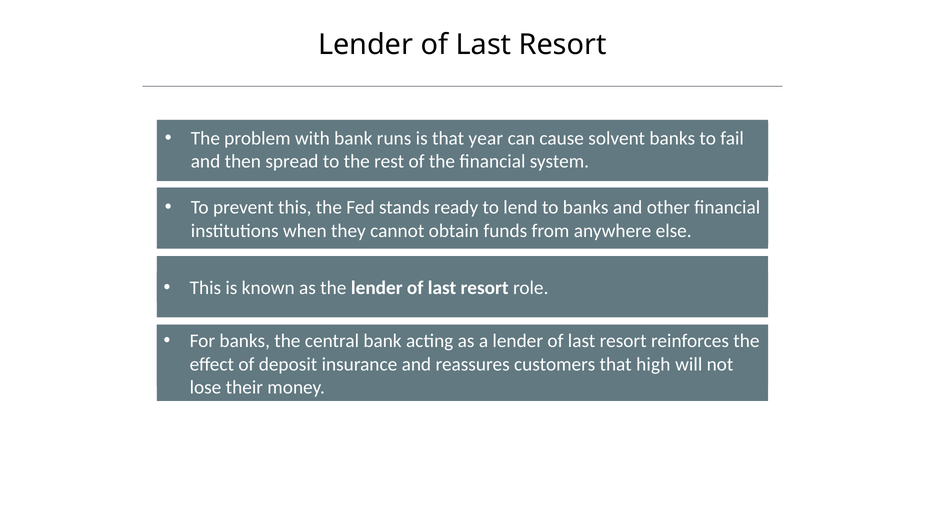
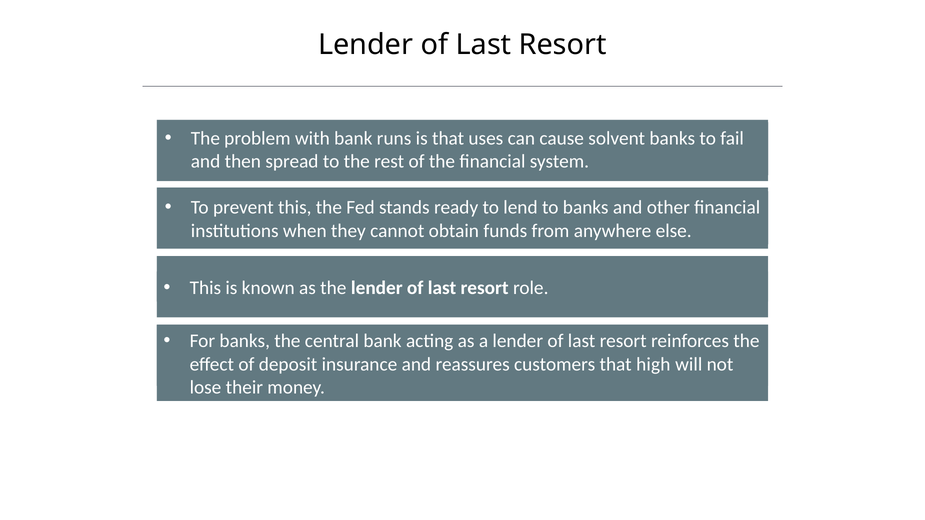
year: year -> uses
